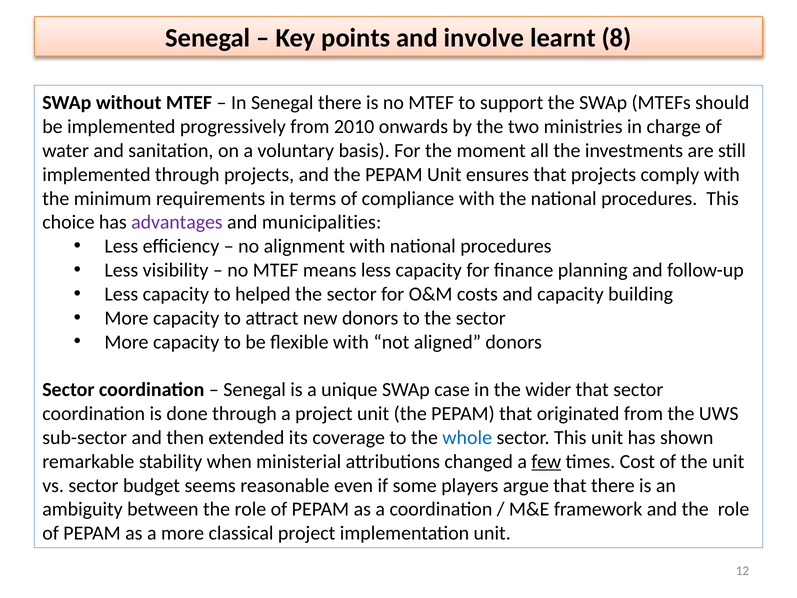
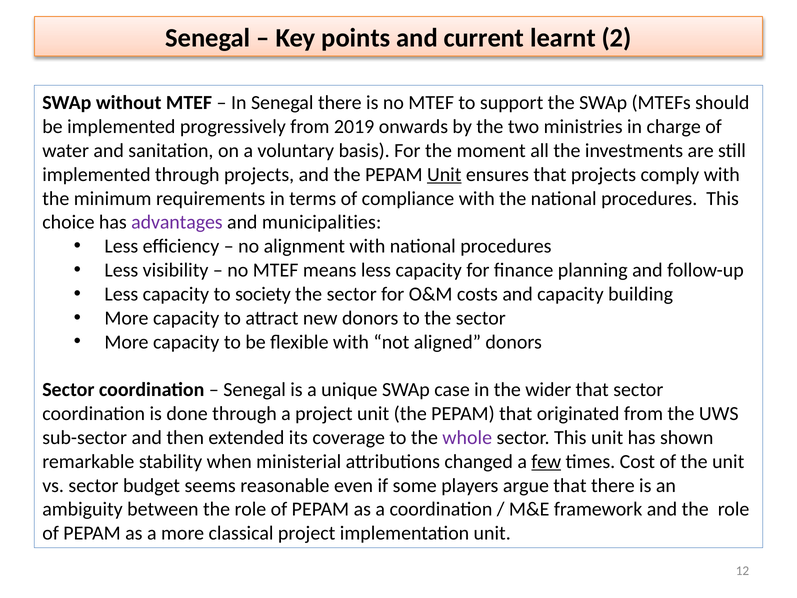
involve: involve -> current
8: 8 -> 2
2010: 2010 -> 2019
Unit at (444, 174) underline: none -> present
helped: helped -> society
whole colour: blue -> purple
